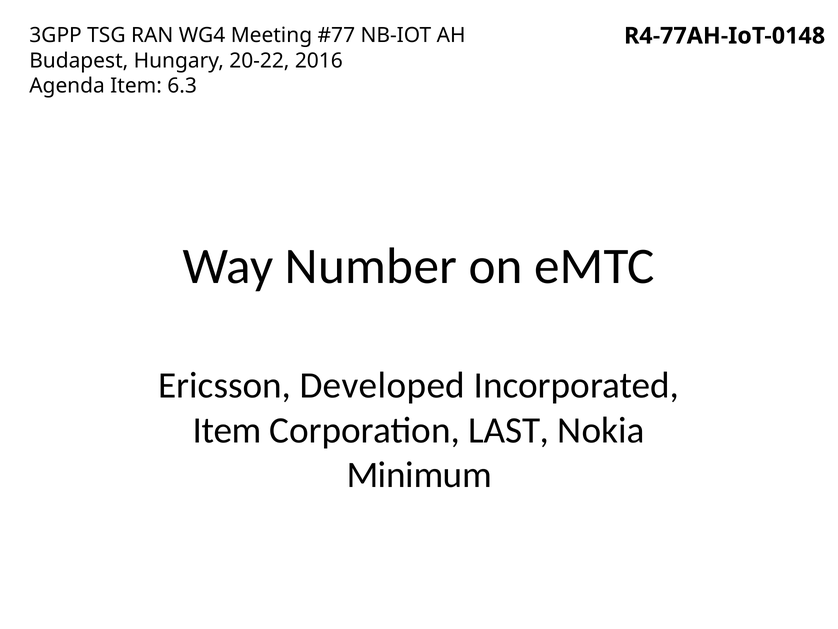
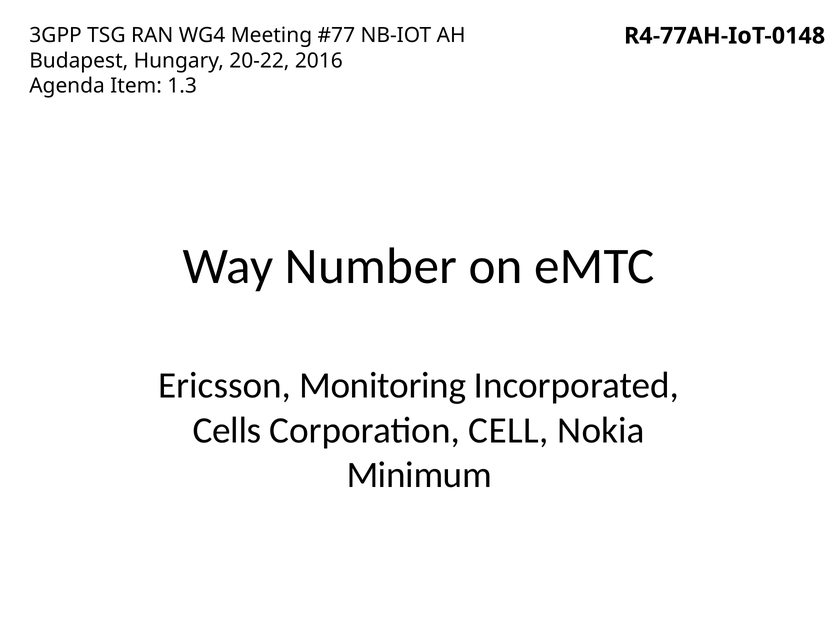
6.3: 6.3 -> 1.3
Developed: Developed -> Monitoring
Item at (227, 430): Item -> Cells
LAST: LAST -> CELL
